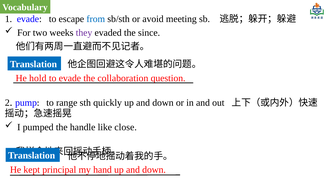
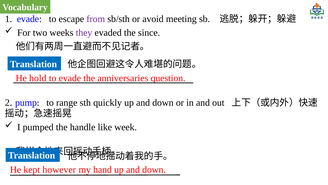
from colour: blue -> purple
collaboration: collaboration -> anniversaries
close: close -> week
principal: principal -> however
